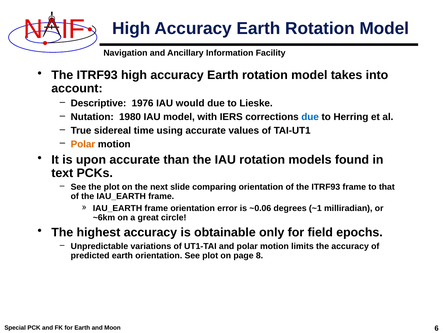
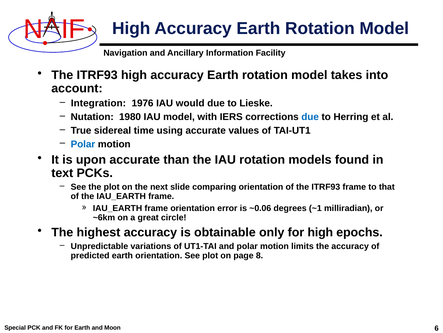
Descriptive: Descriptive -> Integration
Polar at (83, 144) colour: orange -> blue
for field: field -> high
